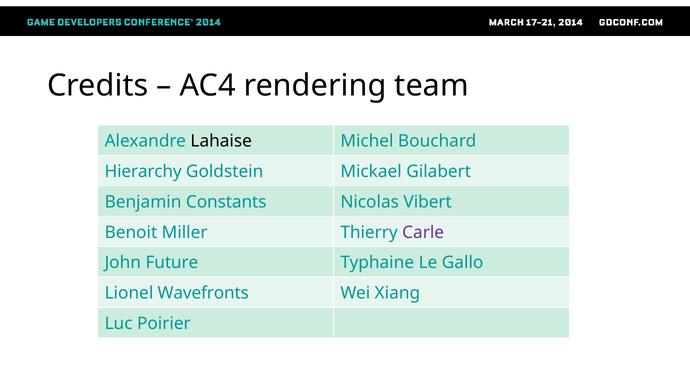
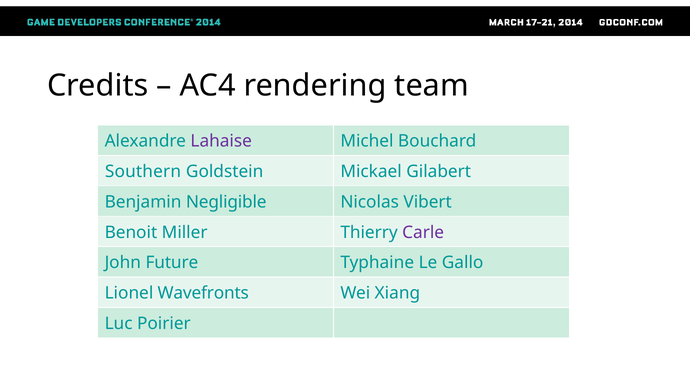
Lahaise colour: black -> purple
Hierarchy: Hierarchy -> Southern
Constants: Constants -> Negligible
